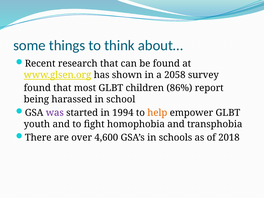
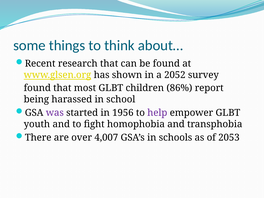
2058: 2058 -> 2052
1994: 1994 -> 1956
help colour: orange -> purple
4,600: 4,600 -> 4,007
2018: 2018 -> 2053
